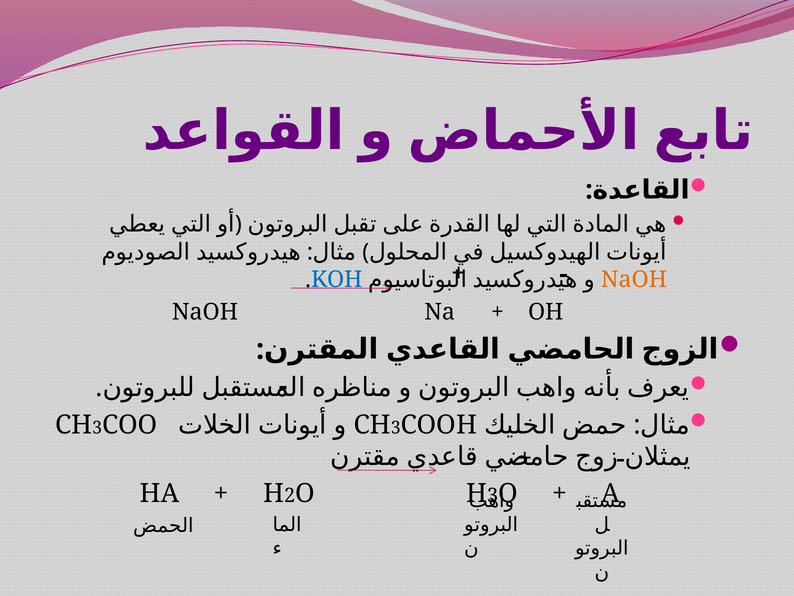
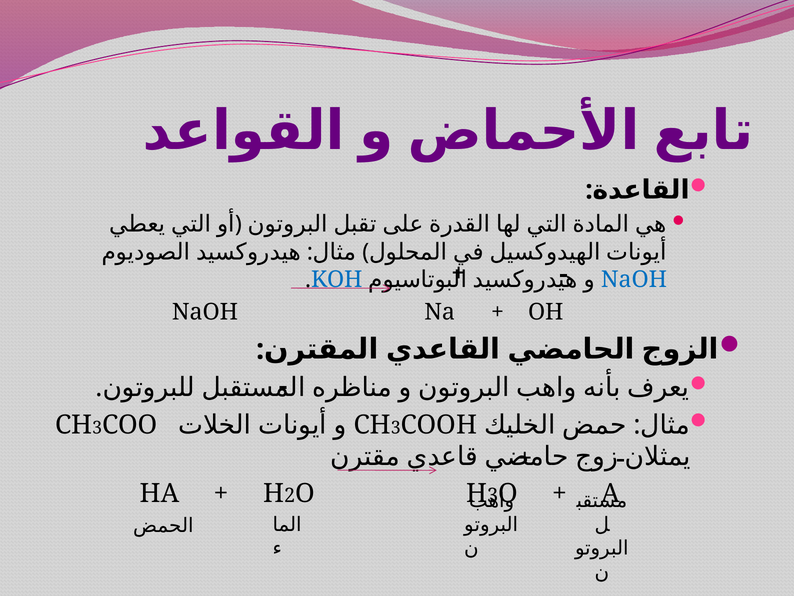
NaOH at (634, 279) colour: orange -> blue
